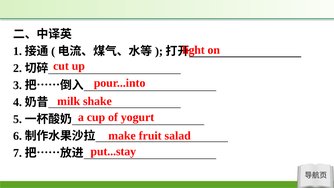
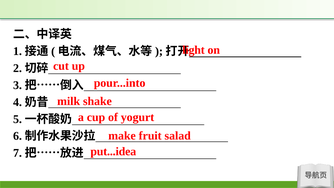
put...stay: put...stay -> put...idea
